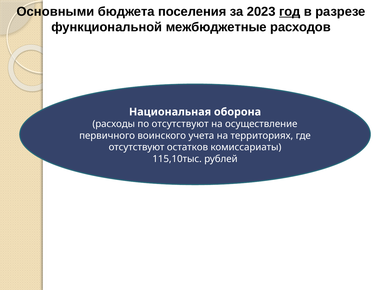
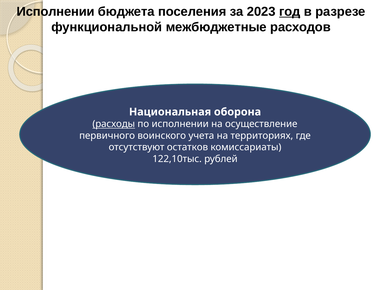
Основными at (55, 12): Основными -> Исполнении
расходы underline: none -> present
по отсутствуют: отсутствуют -> исполнении
115,10тыс: 115,10тыс -> 122,10тыс
